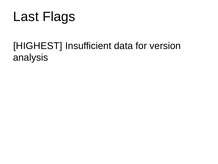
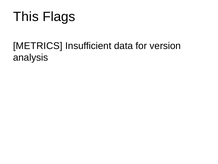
Last: Last -> This
HIGHEST: HIGHEST -> METRICS
